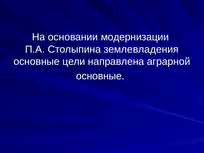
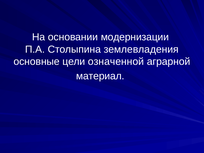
направлена: направлена -> означенной
основные at (100, 76): основные -> материал
